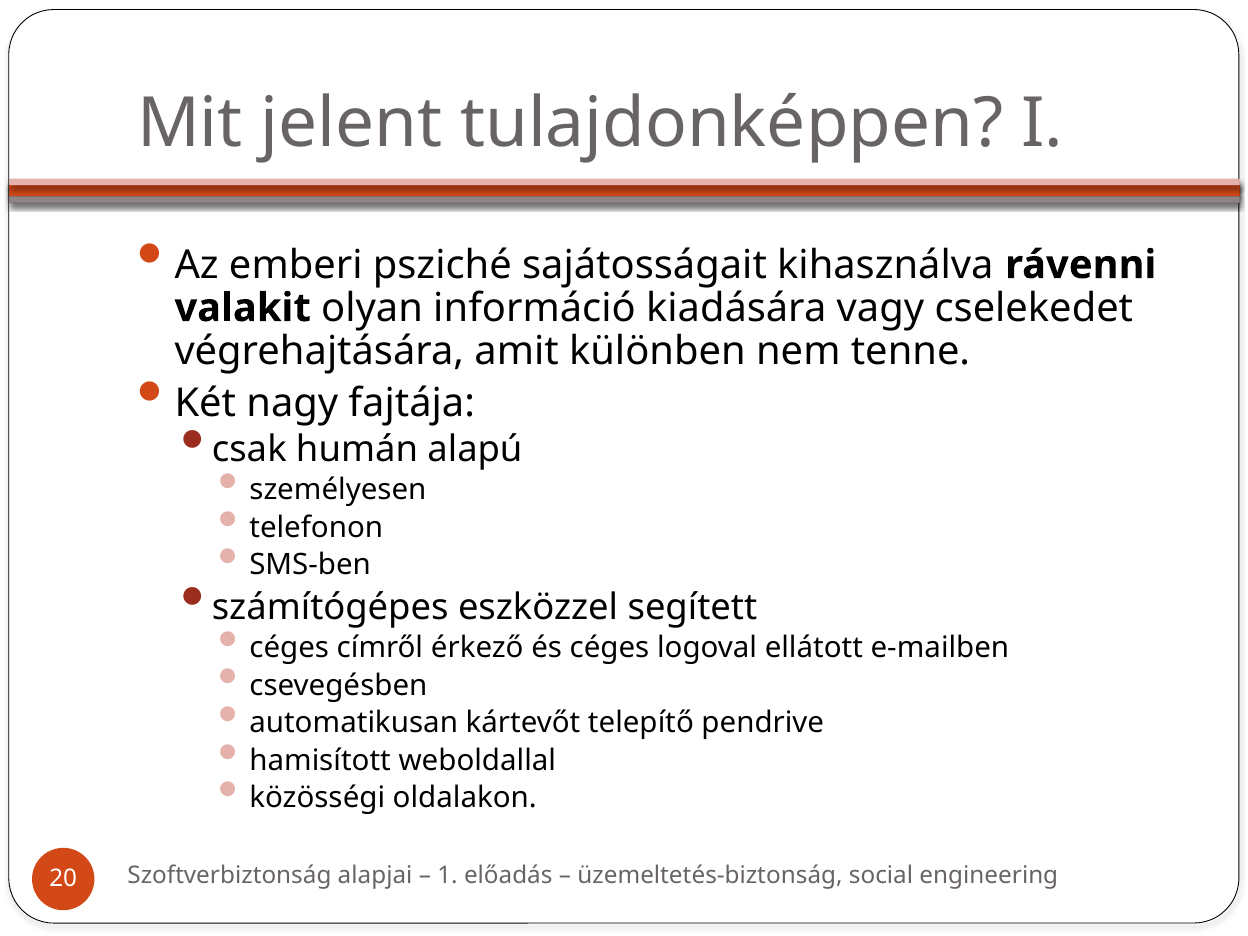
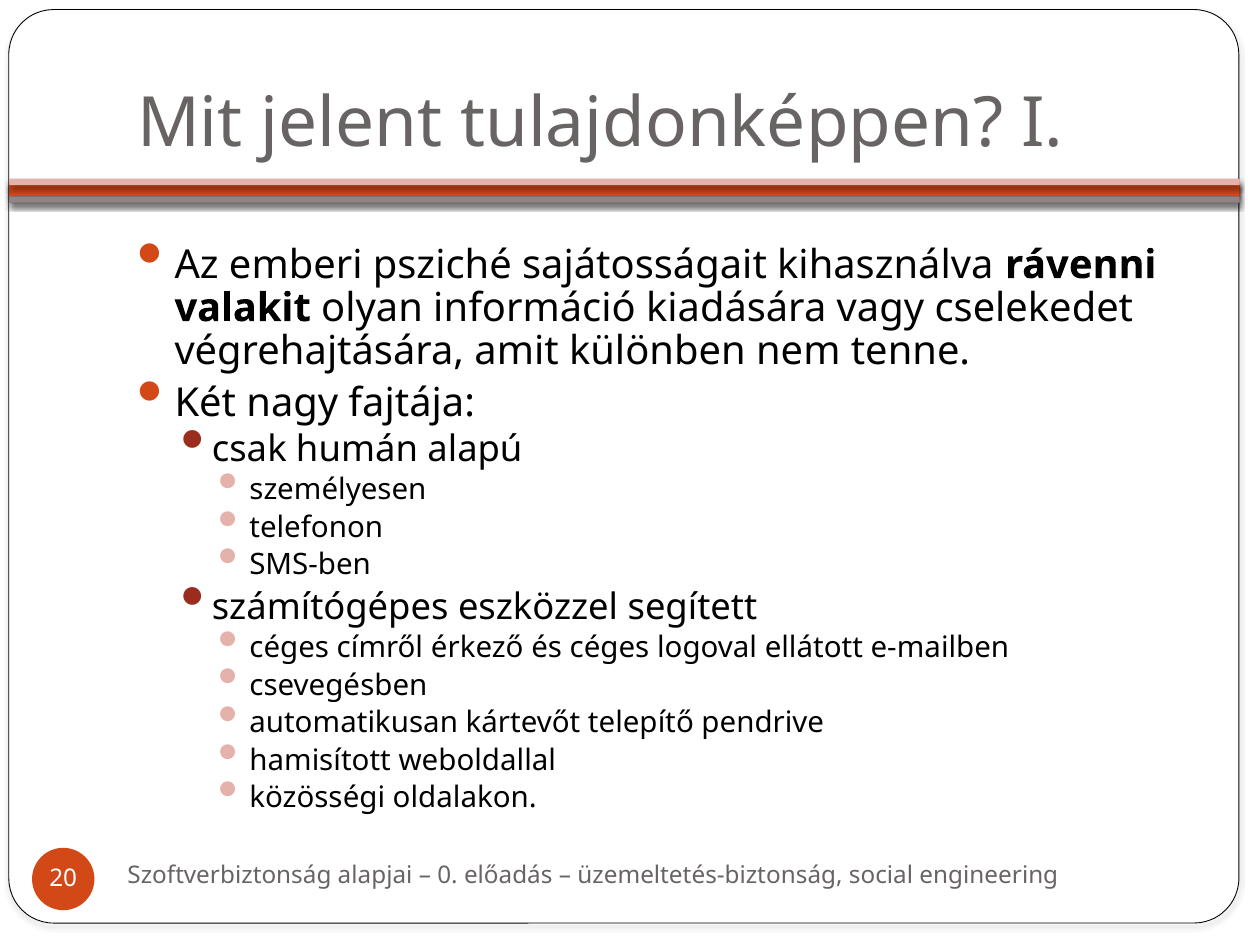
1: 1 -> 0
